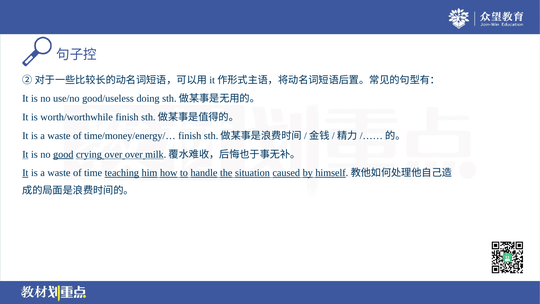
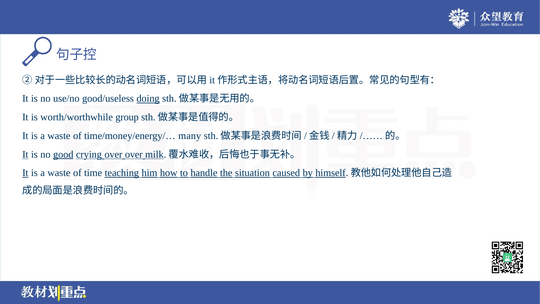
doing underline: none -> present
worth/worthwhile finish: finish -> group
time/money/energy/… finish: finish -> many
